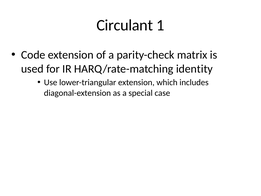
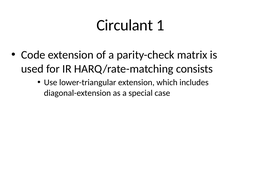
identity: identity -> consists
